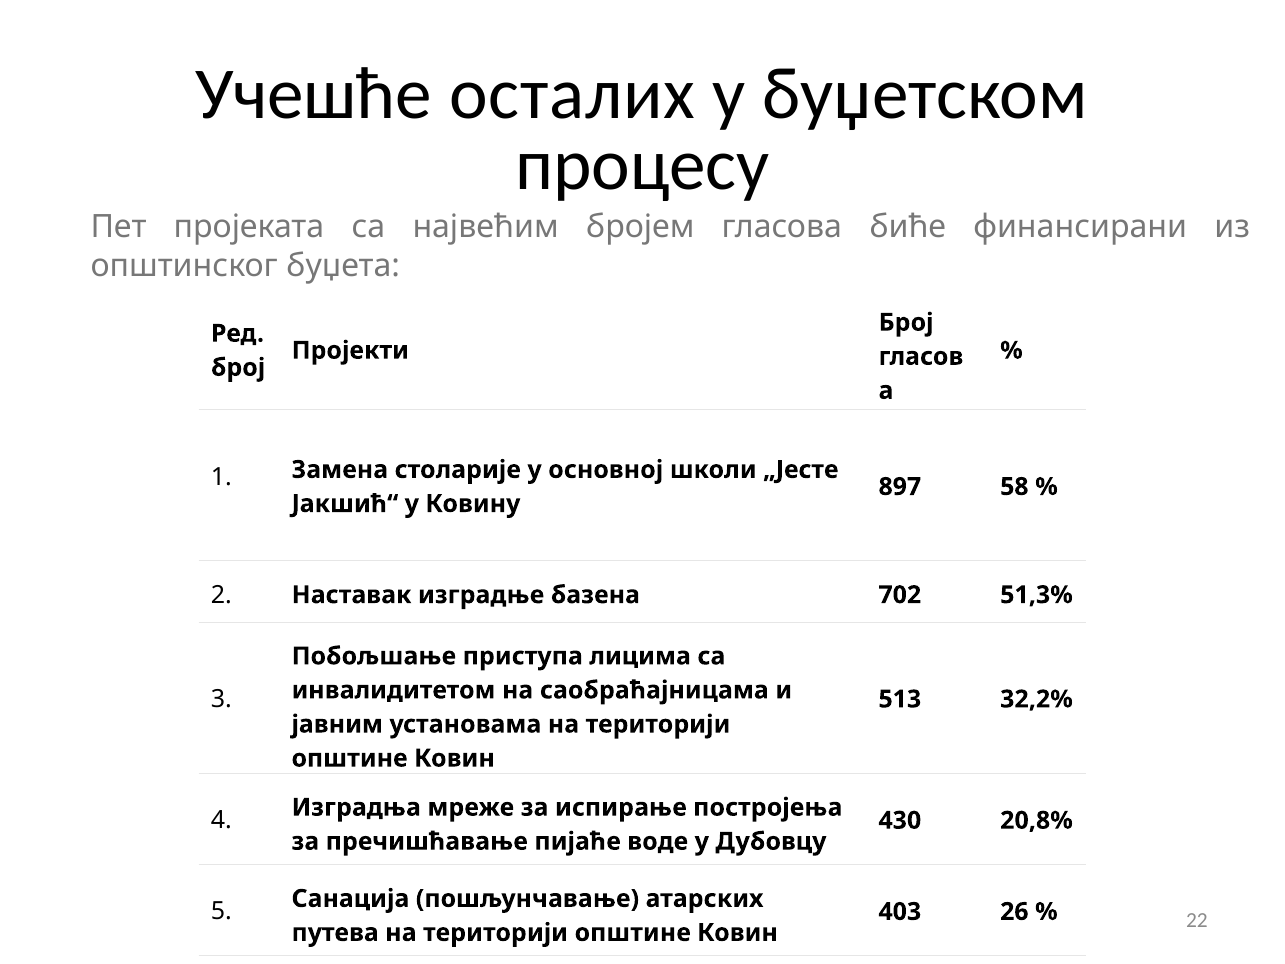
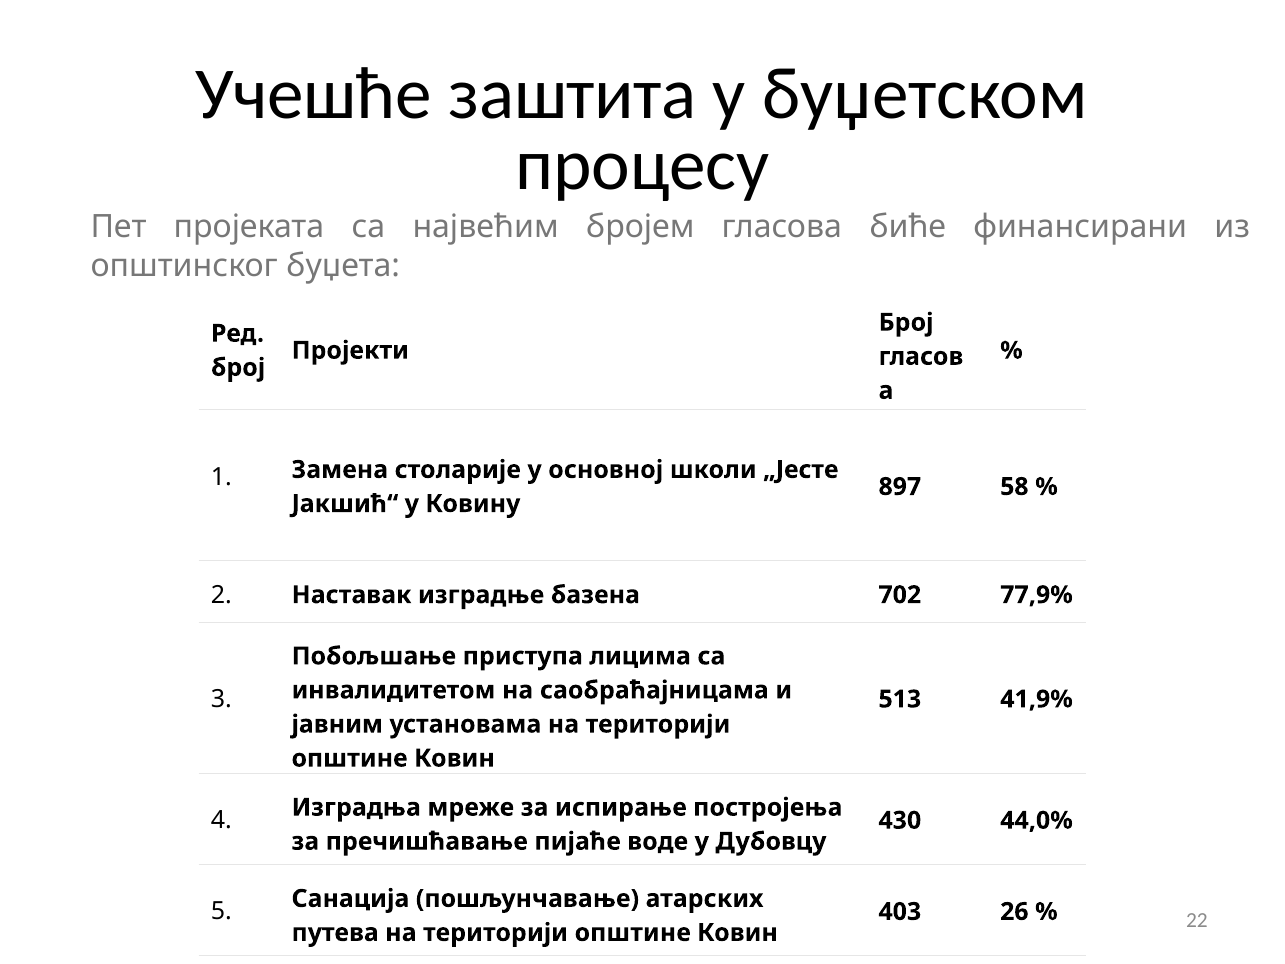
осталих: осталих -> заштита
51,3%: 51,3% -> 77,9%
32,2%: 32,2% -> 41,9%
20,8%: 20,8% -> 44,0%
